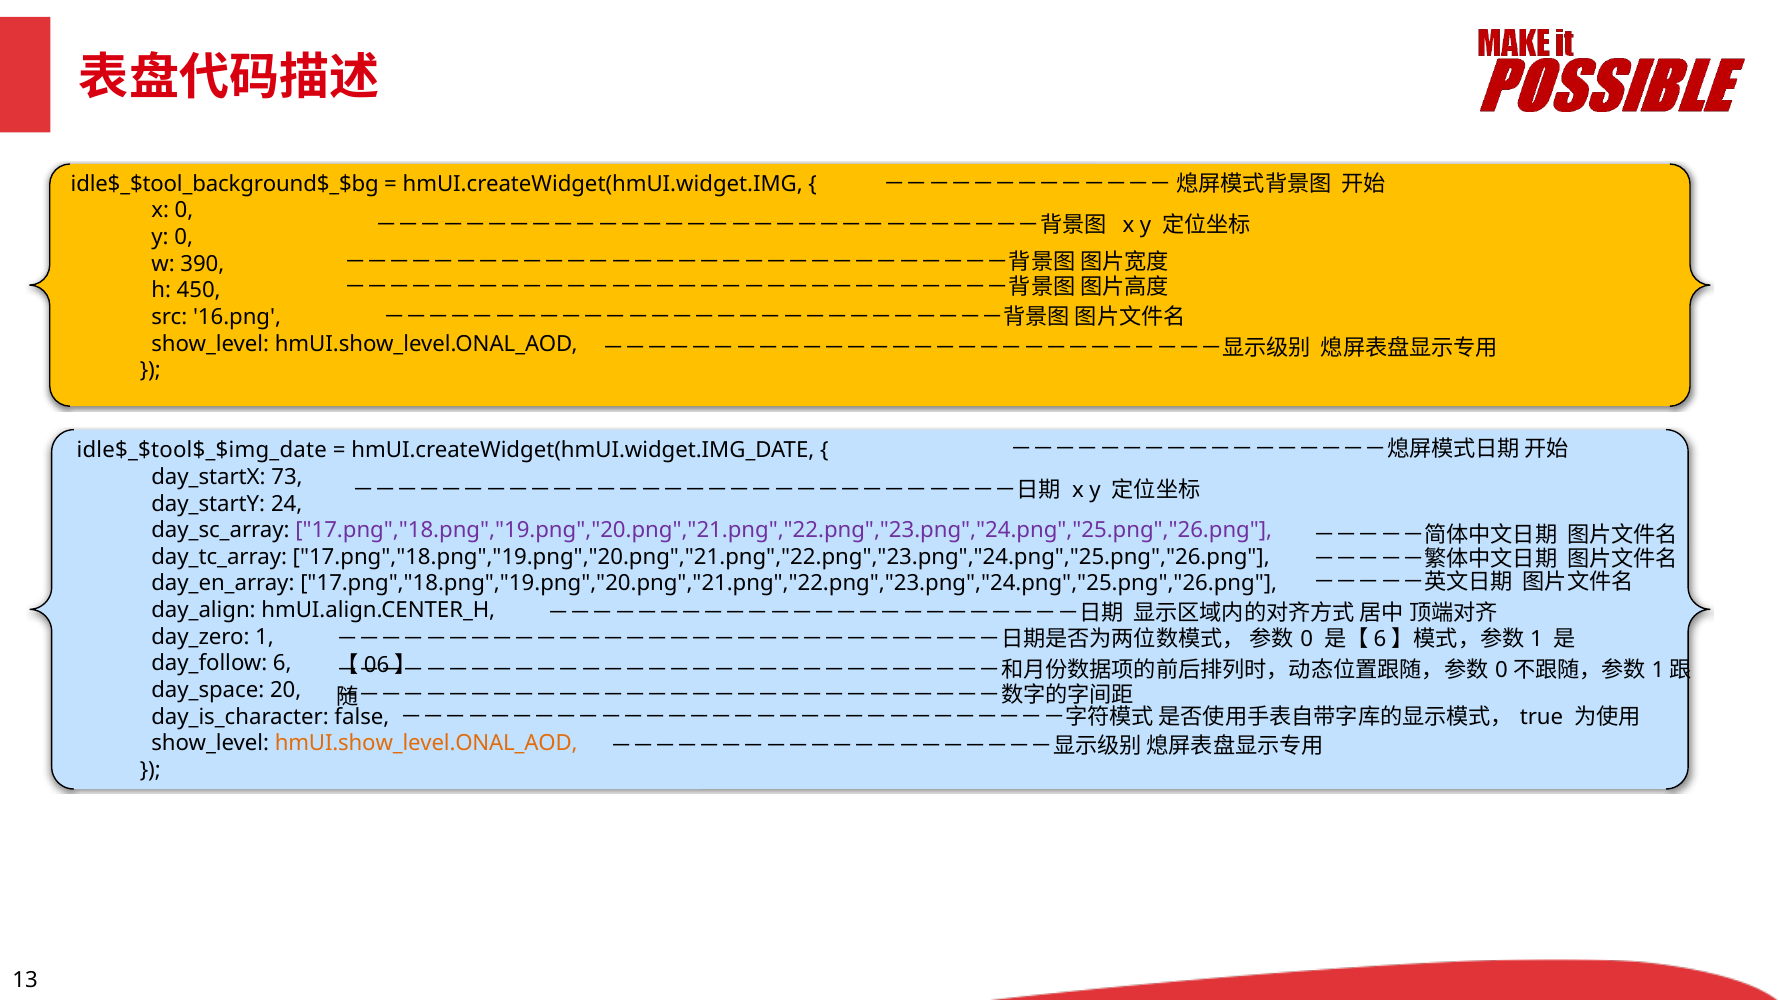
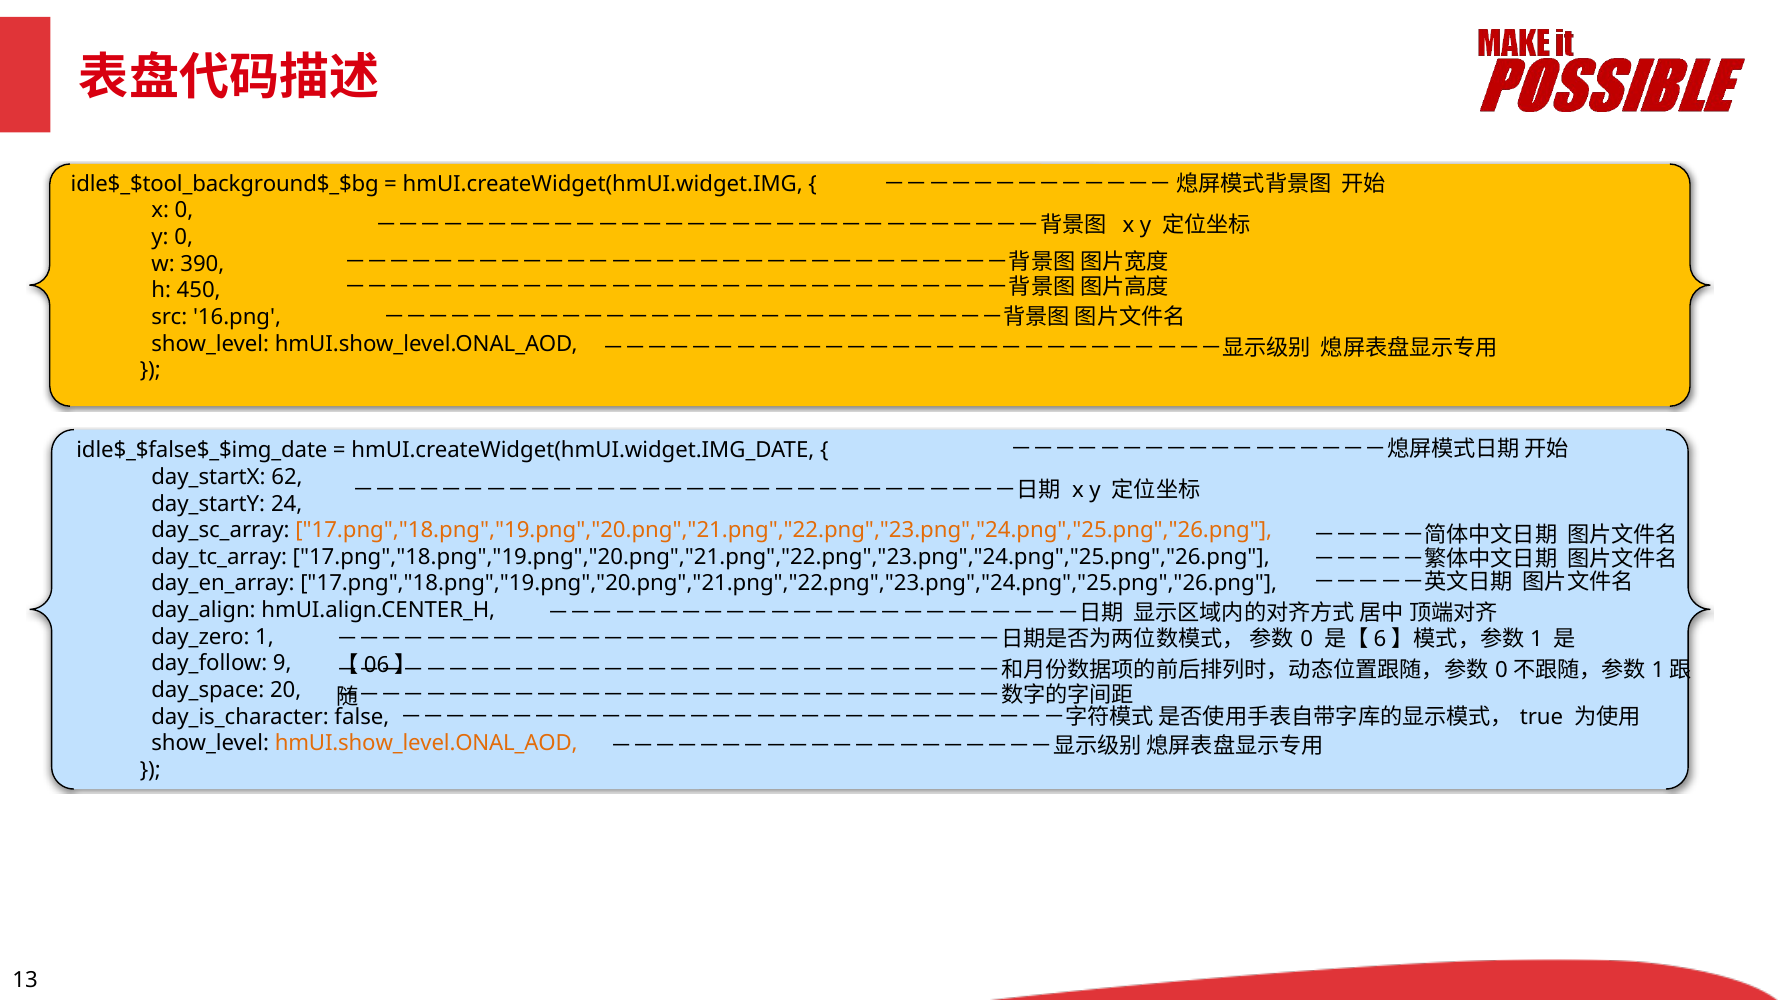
idle$_$tool$_$img_date: idle$_$tool$_$img_date -> idle$_$false$_$img_date
73: 73 -> 62
17.png","18.png","19.png","20.png","21.png","22.png","23.png","24.png","25.png","26.png at (784, 531) colour: purple -> orange
6: 6 -> 9
